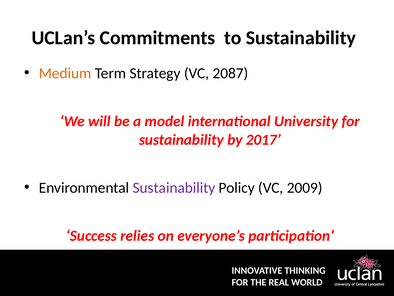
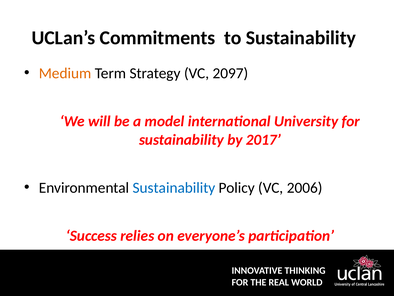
2087: 2087 -> 2097
Sustainability at (174, 187) colour: purple -> blue
2009: 2009 -> 2006
